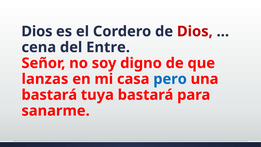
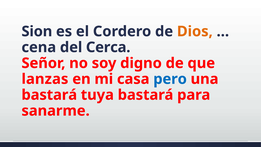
Dios at (37, 31): Dios -> Sion
Dios at (195, 31) colour: red -> orange
Entre: Entre -> Cerca
